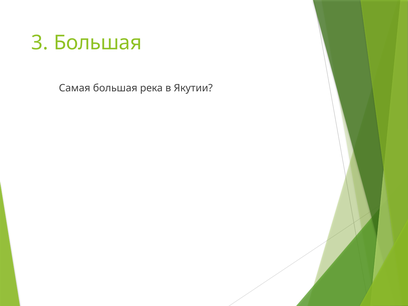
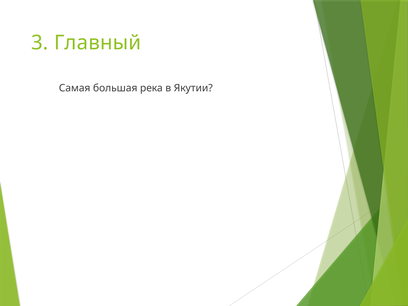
3 Большая: Большая -> Главный
